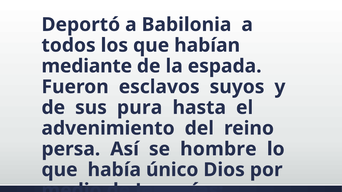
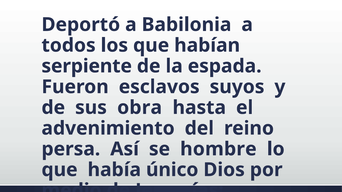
mediante: mediante -> serpiente
pura: pura -> obra
